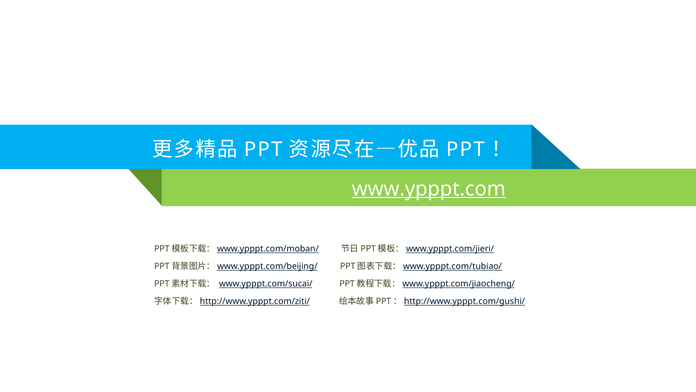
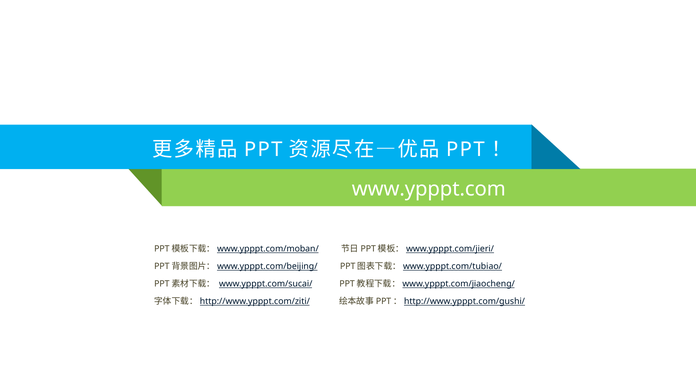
www.ypppt.com underline: present -> none
